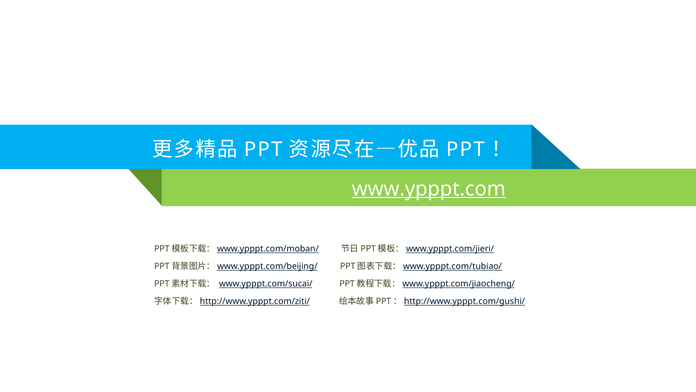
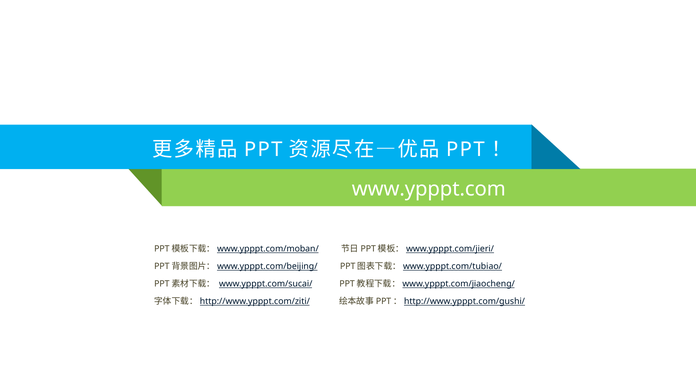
www.ypppt.com underline: present -> none
